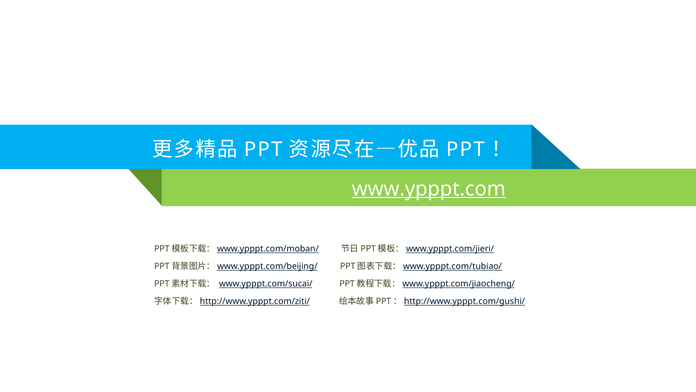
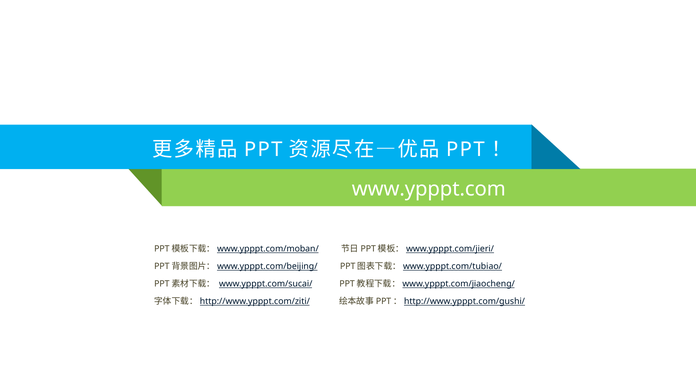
www.ypppt.com underline: present -> none
